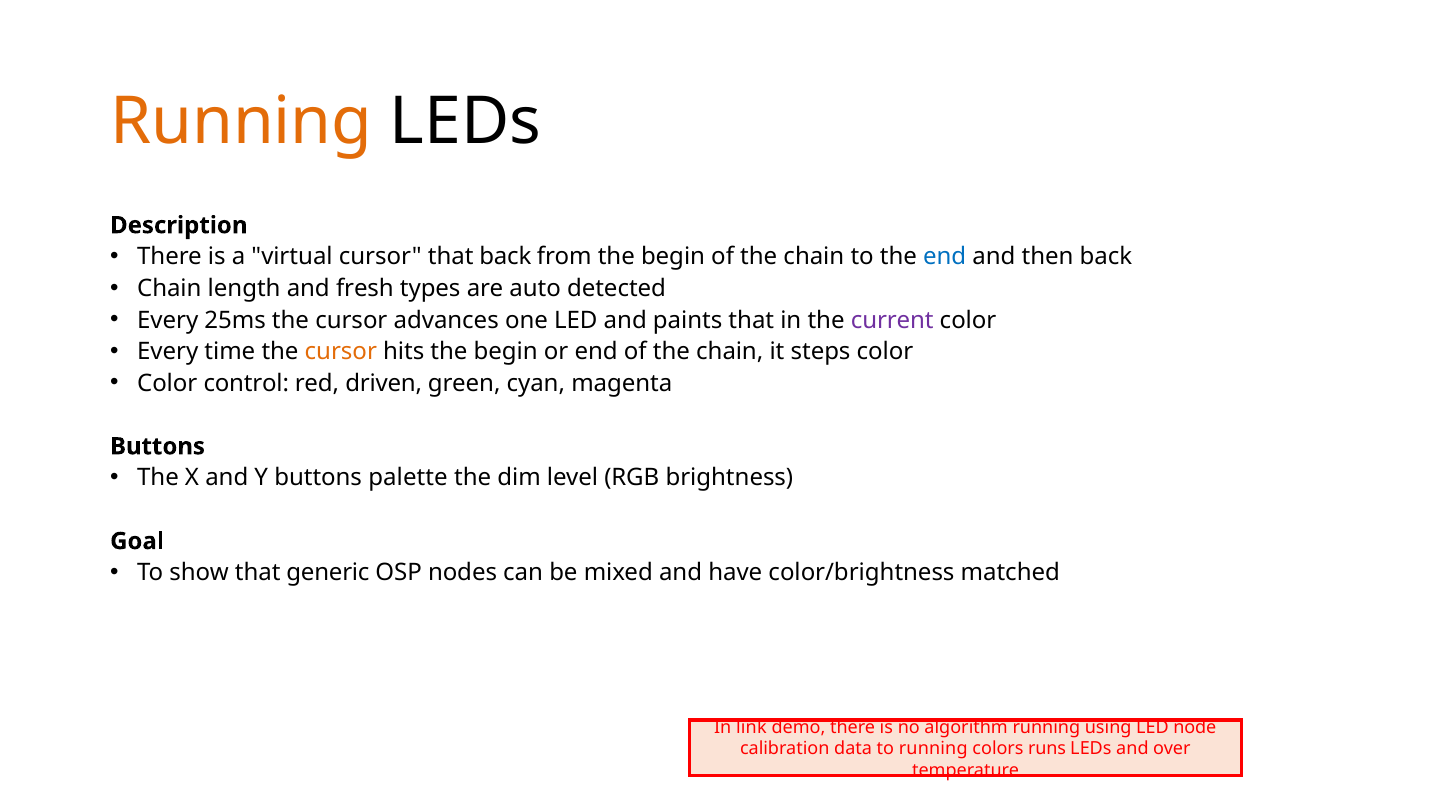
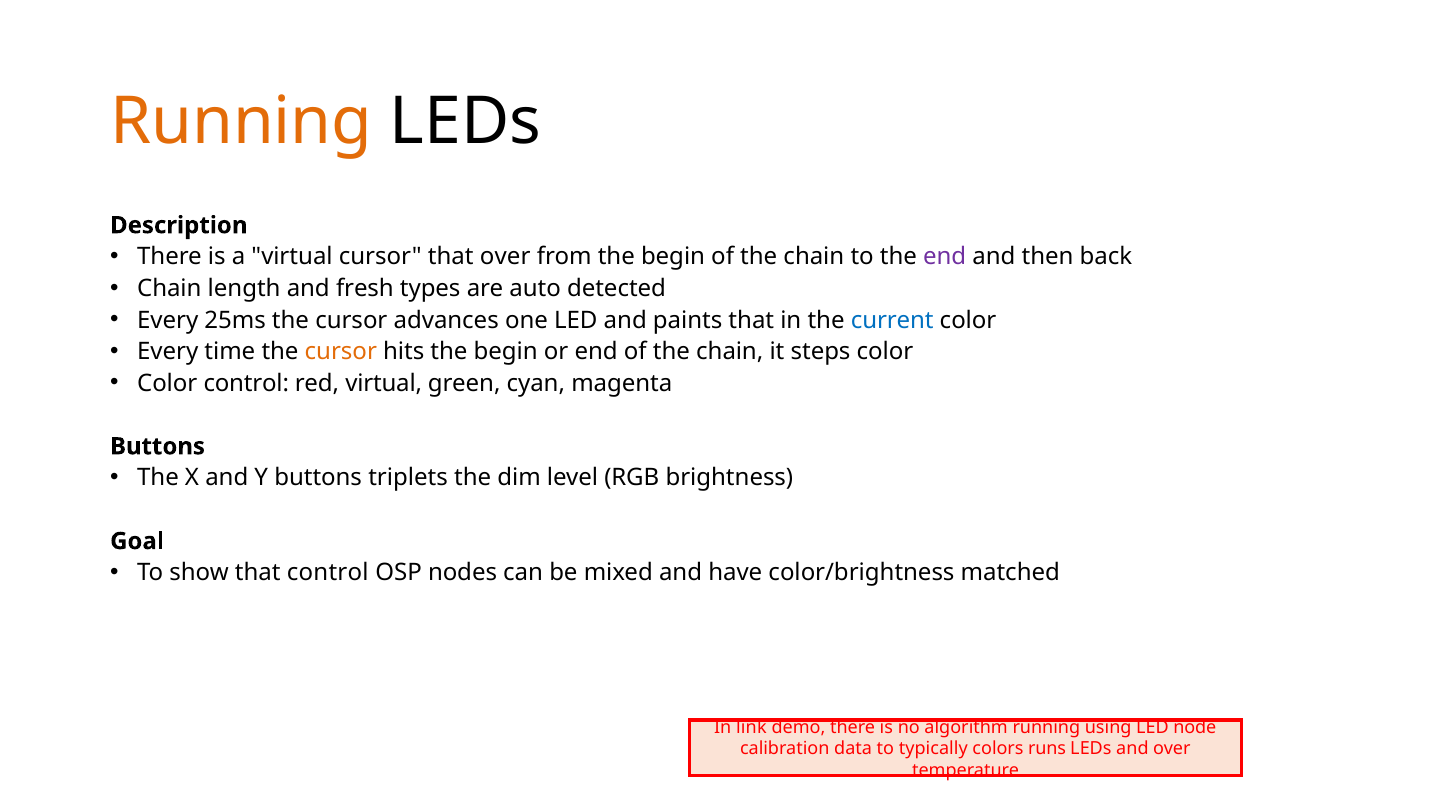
that back: back -> over
end at (945, 257) colour: blue -> purple
current colour: purple -> blue
red driven: driven -> virtual
palette: palette -> triplets
that generic: generic -> control
to running: running -> typically
